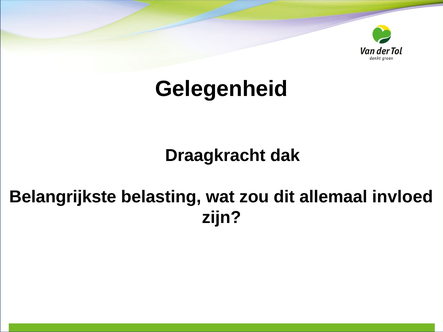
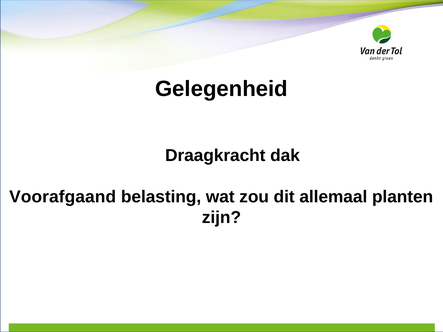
Belangrijkste: Belangrijkste -> Voorafgaand
invloed: invloed -> planten
